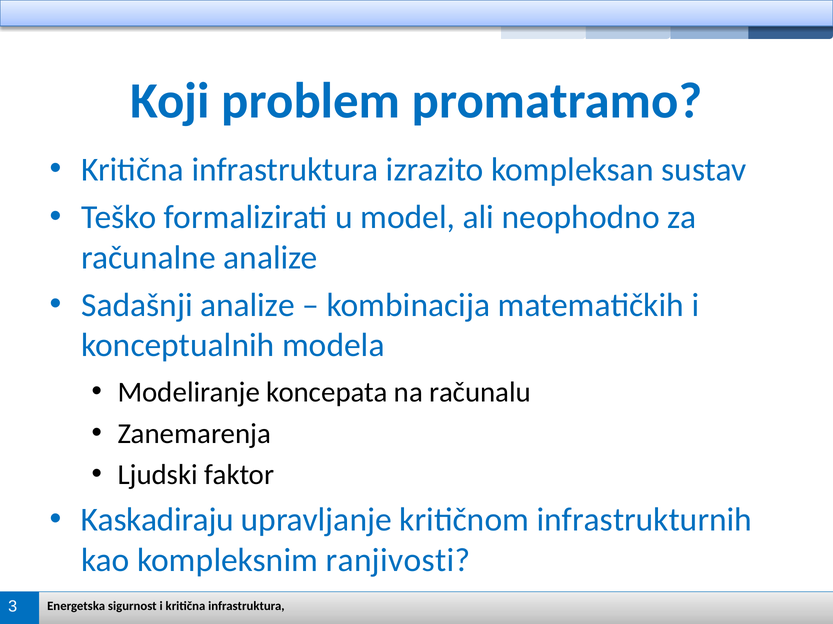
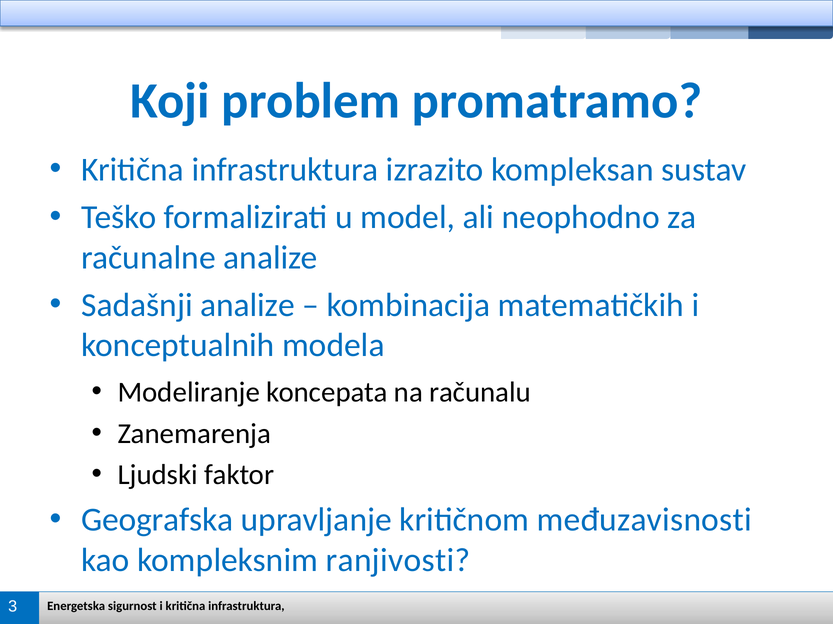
Kaskadiraju: Kaskadiraju -> Geografska
infrastrukturnih: infrastrukturnih -> međuzavisnosti
